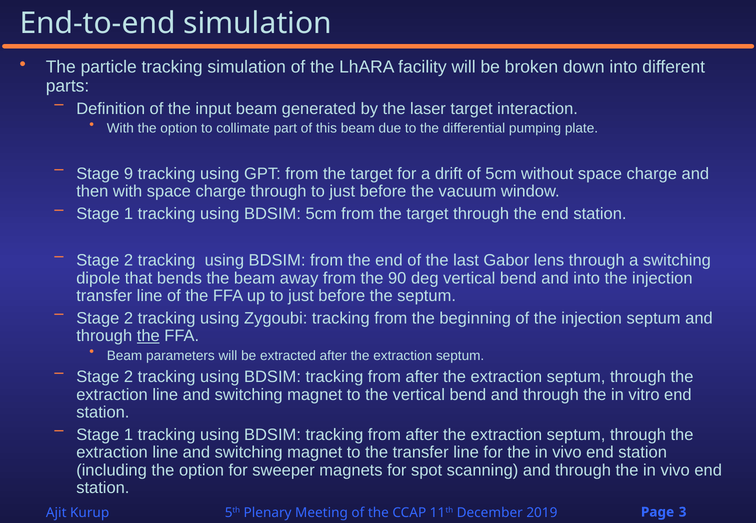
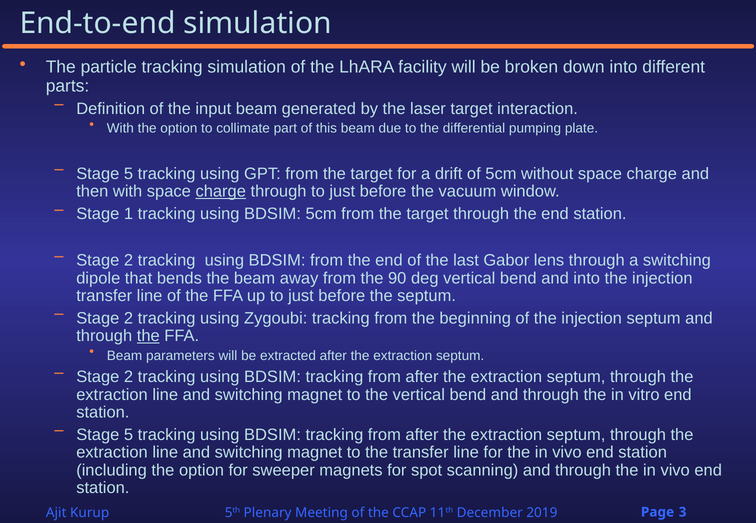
9 at (129, 174): 9 -> 5
charge at (221, 192) underline: none -> present
1 at (129, 435): 1 -> 5
